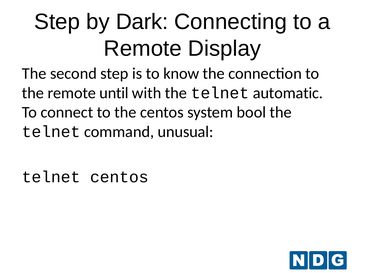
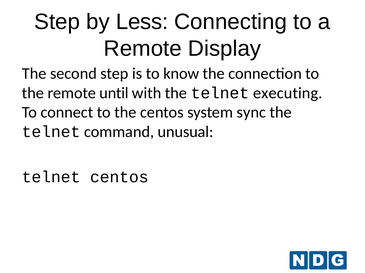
Dark: Dark -> Less
automatic: automatic -> executing
bool: bool -> sync
